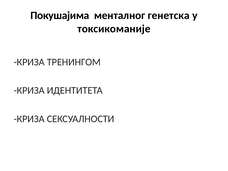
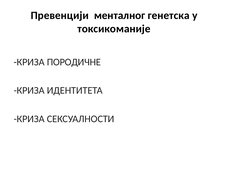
Покушајима: Покушајима -> Превенцији
ТРЕНИНГОМ: ТРЕНИНГОМ -> ПОРОДИЧНЕ
